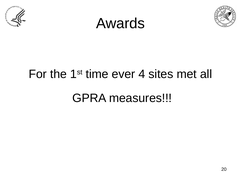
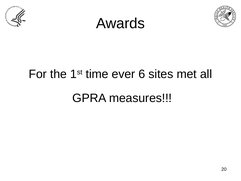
4: 4 -> 6
